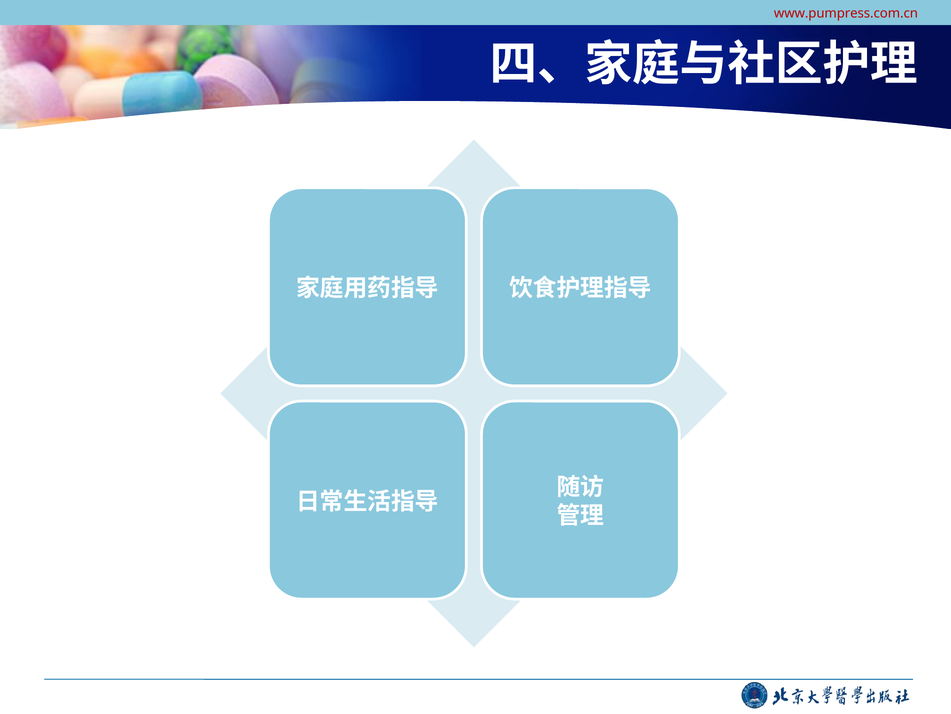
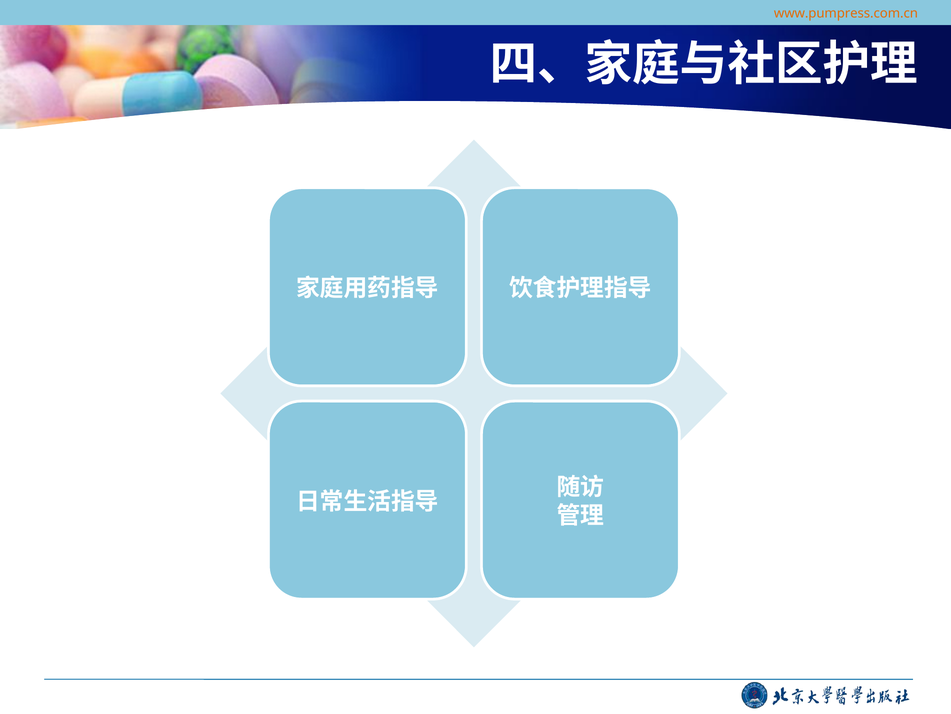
www.pumpress.com.cn colour: red -> orange
